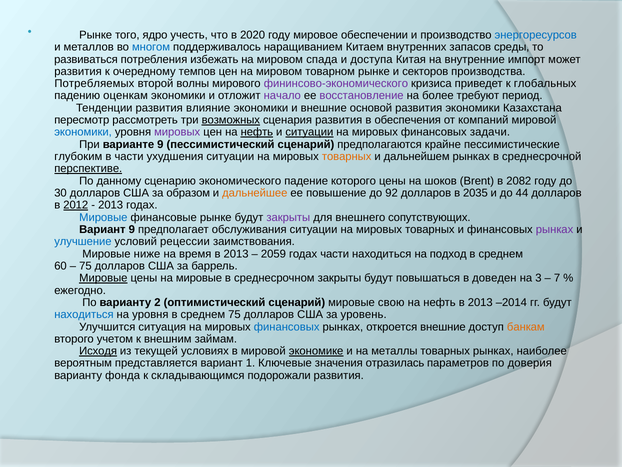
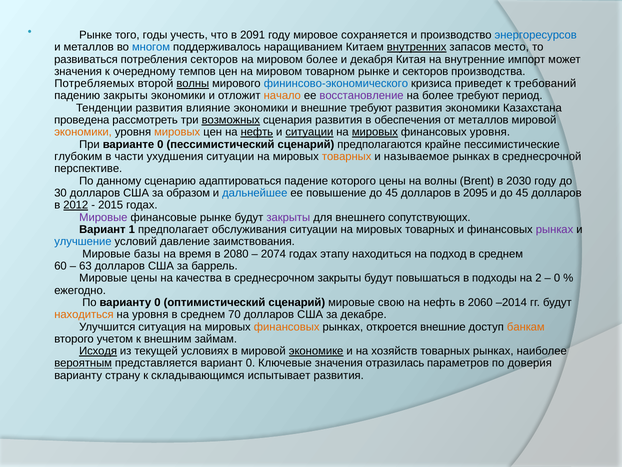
ядро: ядро -> годы
2020: 2020 -> 2091
обеспечении: обеспечении -> сохраняется
внутренних underline: none -> present
среды: среды -> место
потребления избежать: избежать -> секторов
мировом спада: спада -> более
доступа: доступа -> декабря
развития at (78, 71): развития -> значения
волны at (193, 84) underline: none -> present
фининсово-экономического colour: purple -> blue
глобальных: глобальных -> требований
падению оценкам: оценкам -> закрыты
начало colour: purple -> orange
внешние основой: основой -> требуют
пересмотр: пересмотр -> проведена
от компаний: компаний -> металлов
экономики at (83, 132) colour: blue -> orange
мировых at (177, 132) colour: purple -> orange
мировых at (375, 132) underline: none -> present
финансовых задачи: задачи -> уровня
варианте 9: 9 -> 0
дальнейшем: дальнейшем -> называемое
перспективе underline: present -> none
экономического: экономического -> адаптироваться
на шоков: шоков -> волны
2082: 2082 -> 2030
дальнейшее colour: orange -> blue
повышение до 92: 92 -> 45
2035: 2035 -> 2095
и до 44: 44 -> 45
2013 at (111, 205): 2013 -> 2015
Мировые at (103, 217) colour: blue -> purple
Вариант 9: 9 -> 1
рецессии: рецессии -> давление
ниже: ниже -> базы
2013 at (236, 254): 2013 -> 2080
2059: 2059 -> 2074
годах части: части -> этапу
75 at (85, 266): 75 -> 63
Мировые at (103, 278) underline: present -> none
на мировые: мировые -> качества
доведен: доведен -> подходы
3: 3 -> 2
7 at (557, 278): 7 -> 0
варианту 2: 2 -> 0
нефть в 2013: 2013 -> 2060
находиться at (84, 314) colour: blue -> orange
среднем 75: 75 -> 70
уровень: уровень -> декабре
финансовых at (287, 326) colour: blue -> orange
металлы: металлы -> хозяйств
вероятным underline: none -> present
вариант 1: 1 -> 0
фонда: фонда -> страну
подорожали: подорожали -> испытывает
